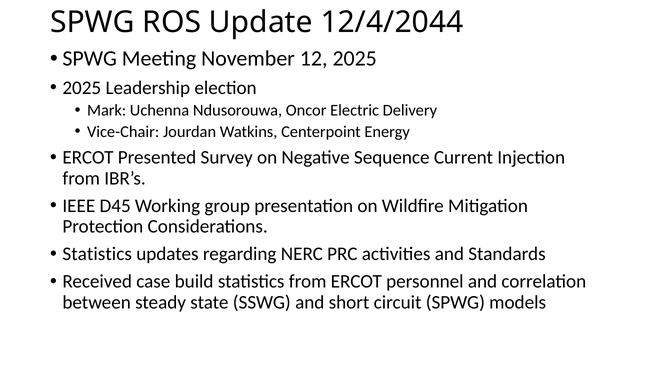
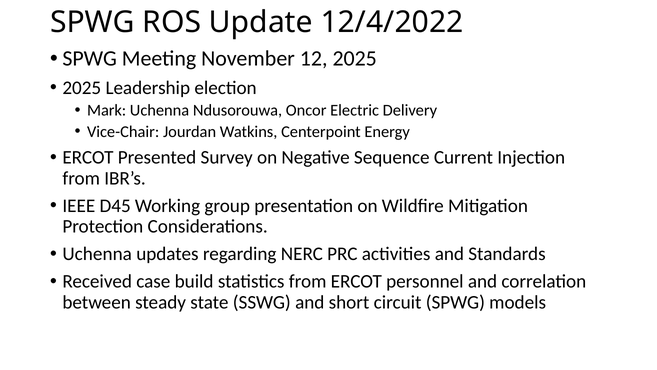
12/4/2044: 12/4/2044 -> 12/4/2022
Statistics at (97, 254): Statistics -> Uchenna
